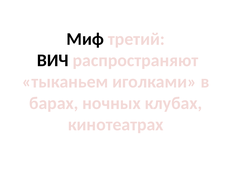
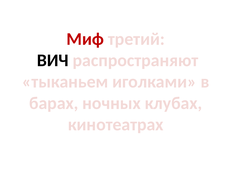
Миф colour: black -> red
